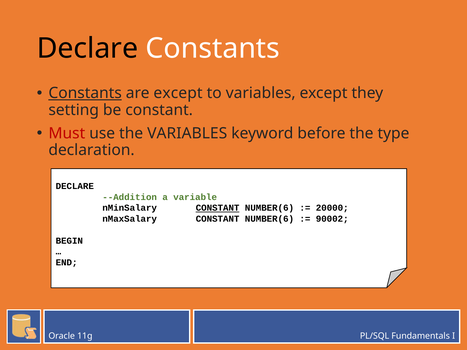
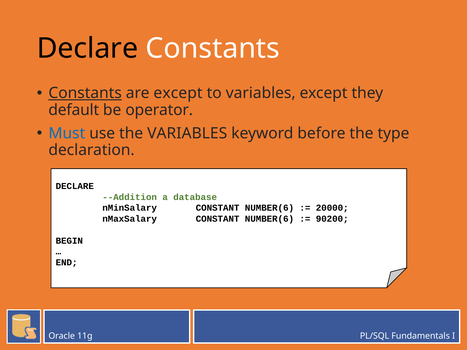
setting: setting -> default
be constant: constant -> operator
Must colour: red -> blue
variable: variable -> database
CONSTANT at (218, 208) underline: present -> none
90002: 90002 -> 90200
